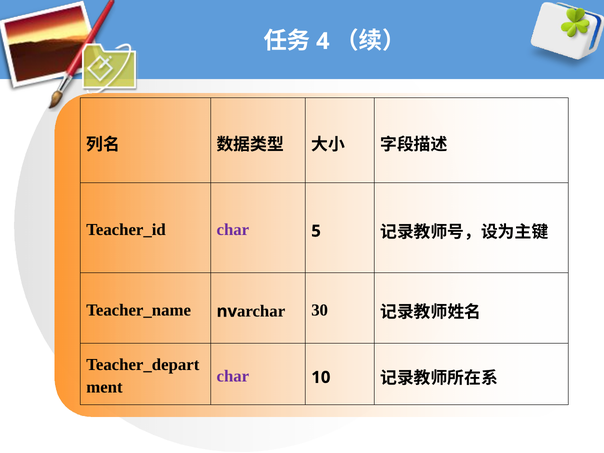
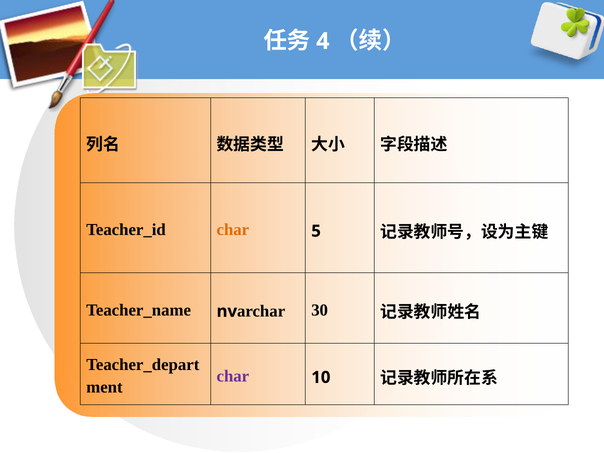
char at (233, 230) colour: purple -> orange
